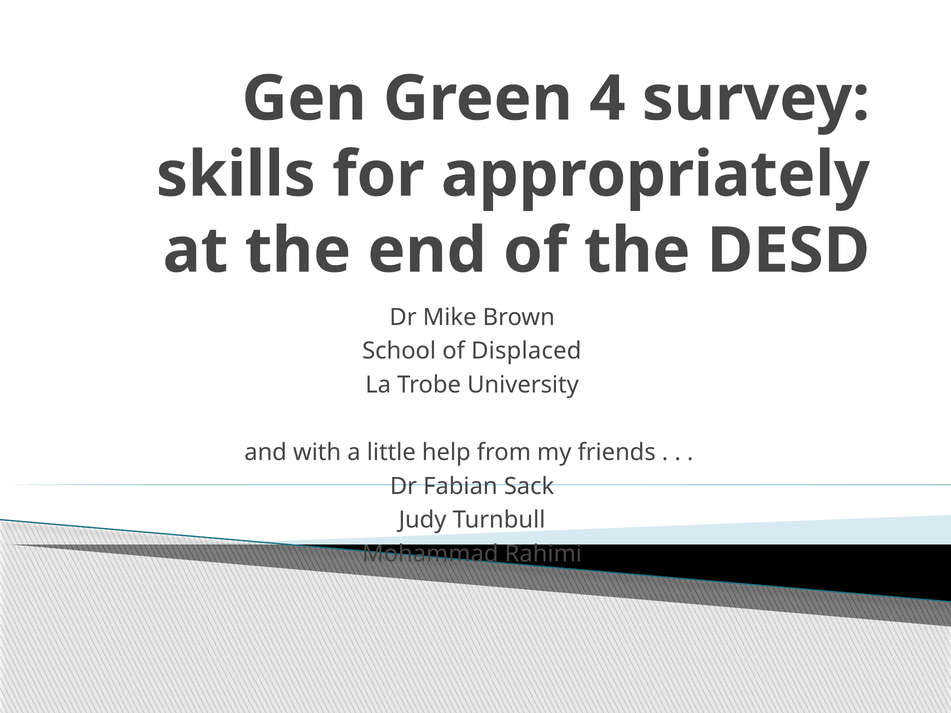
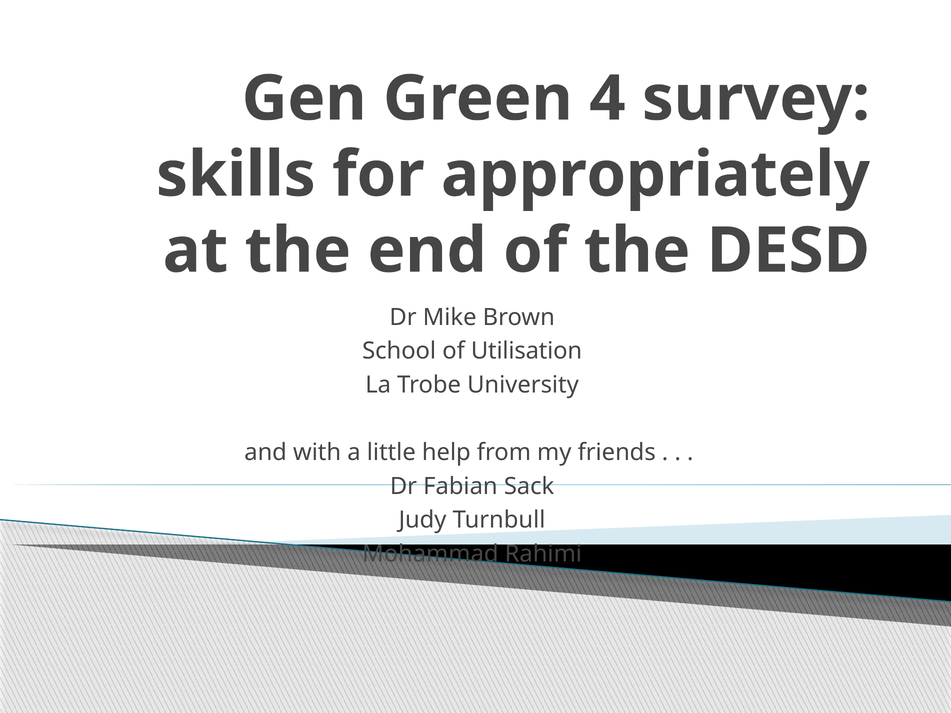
Displaced: Displaced -> Utilisation
